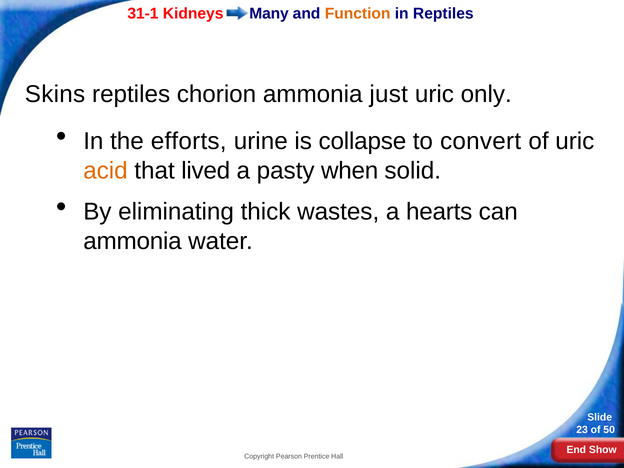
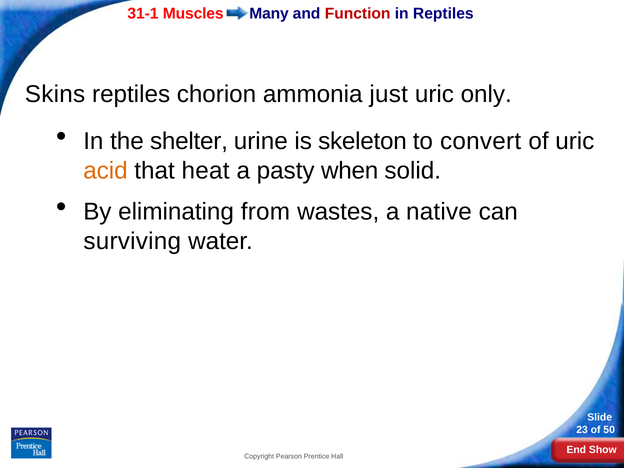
Kidneys: Kidneys -> Muscles
Function colour: orange -> red
efforts: efforts -> shelter
collapse: collapse -> skeleton
lived: lived -> heat
thick: thick -> from
hearts: hearts -> native
ammonia at (132, 241): ammonia -> surviving
